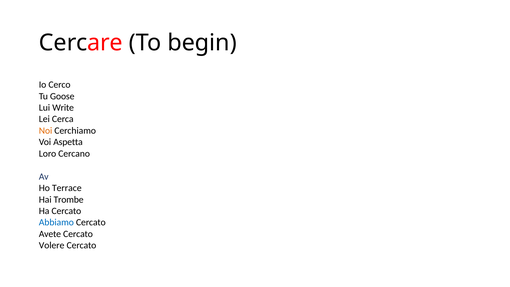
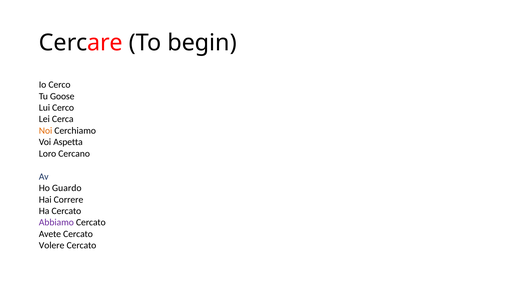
Lui Write: Write -> Cerco
Terrace: Terrace -> Guardo
Trombe: Trombe -> Correre
Abbiamo colour: blue -> purple
